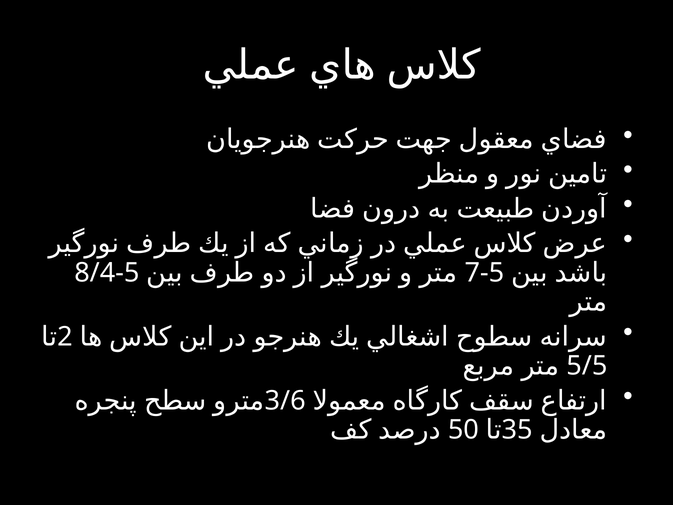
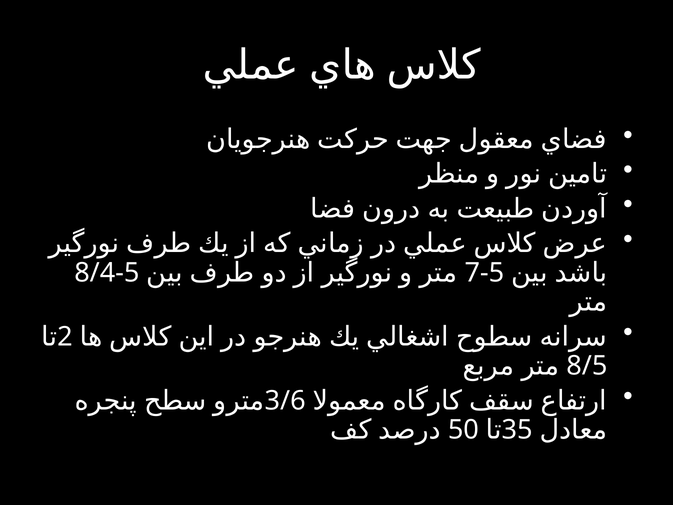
5/5: 5/5 -> 8/5
